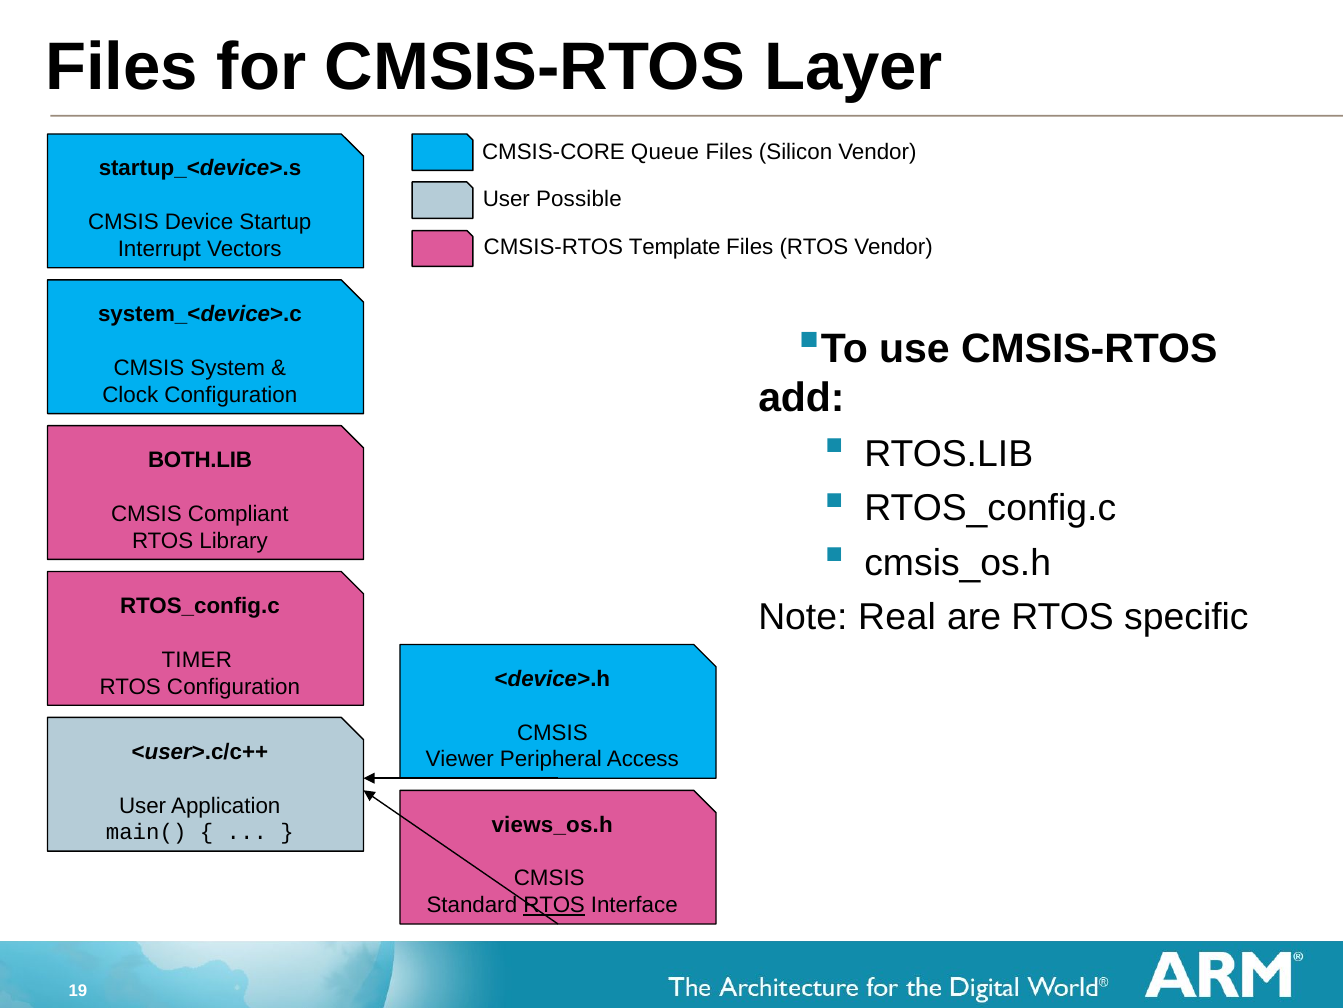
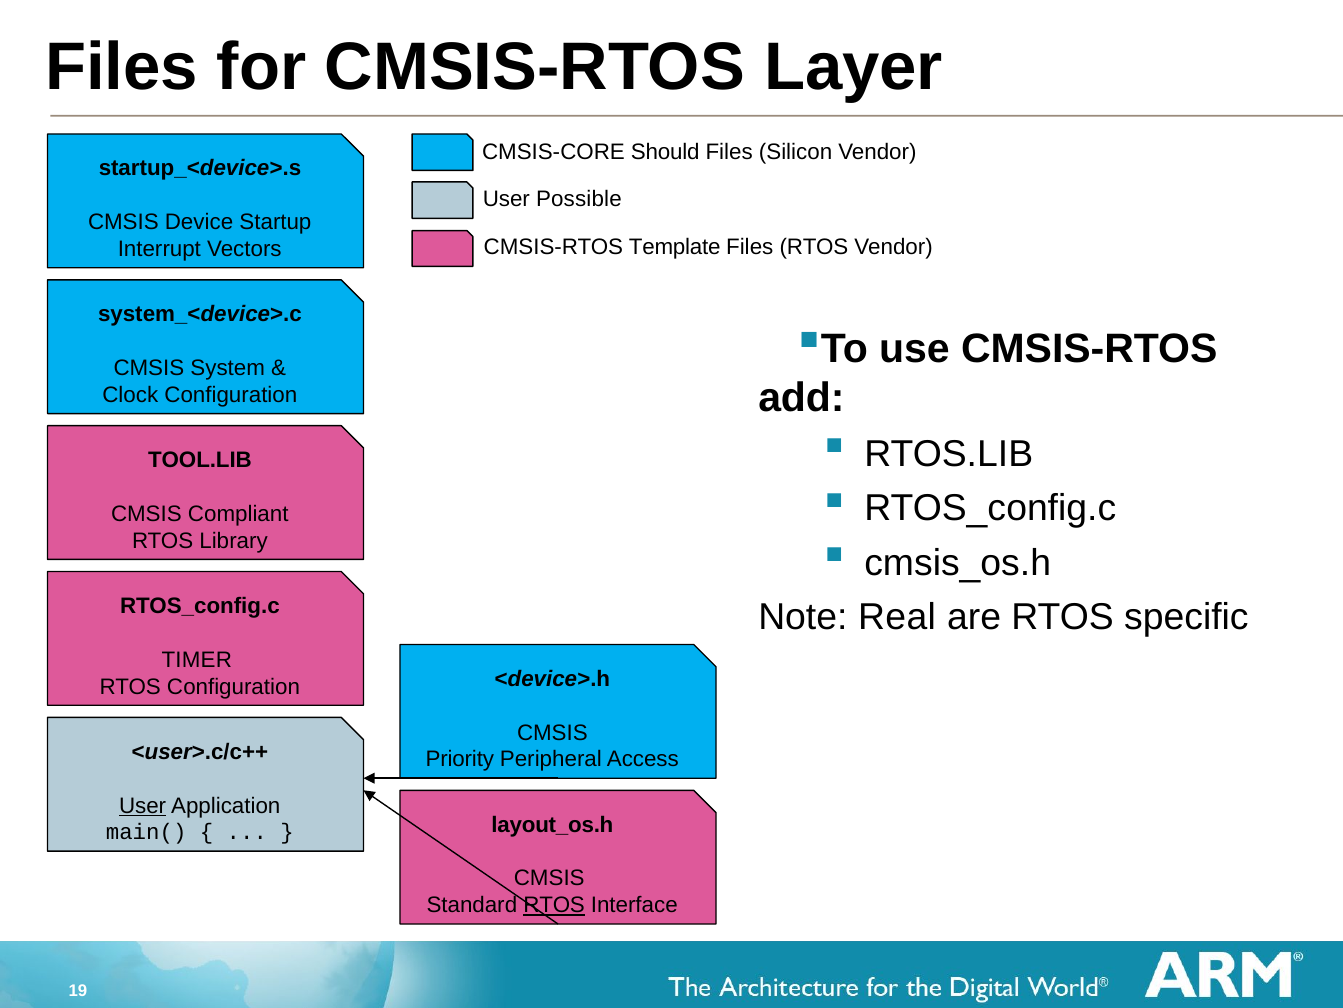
Queue: Queue -> Should
BOTH.LIB: BOTH.LIB -> TOOL.LIB
Viewer: Viewer -> Priority
User at (143, 805) underline: none -> present
views_os.h: views_os.h -> layout_os.h
